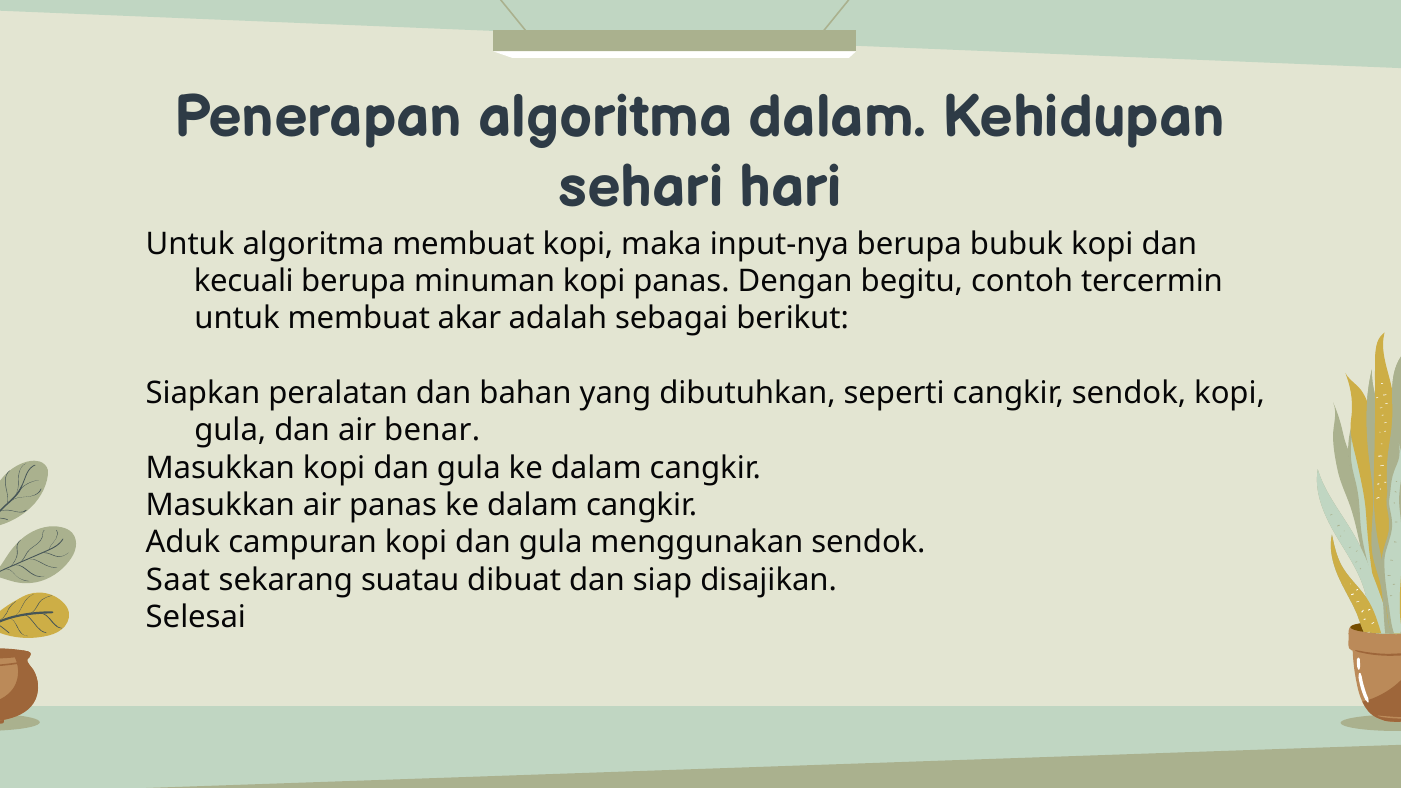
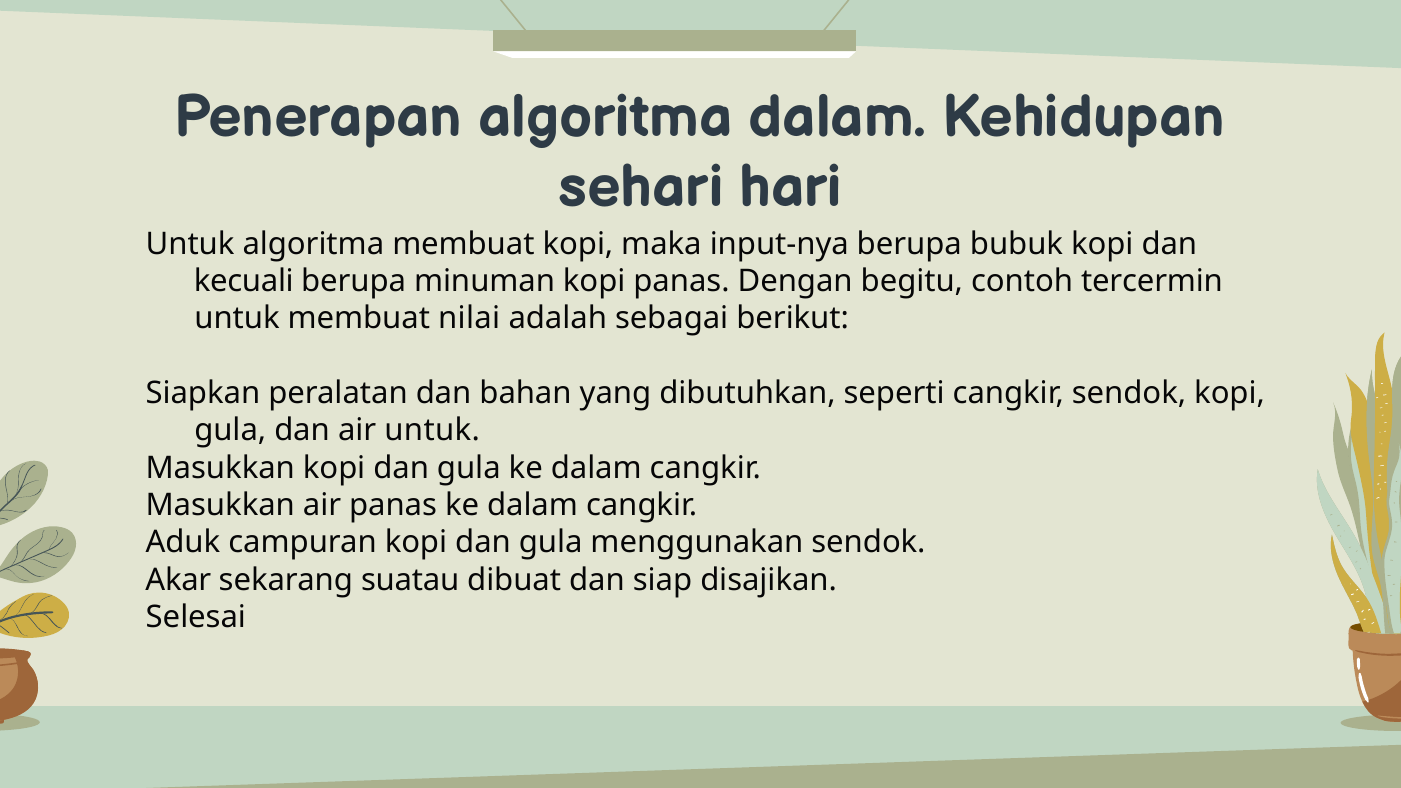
akar: akar -> nilai
air benar: benar -> untuk
Saat: Saat -> Akar
